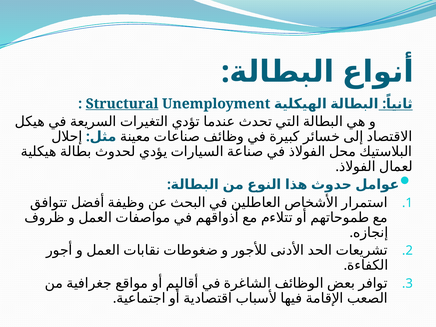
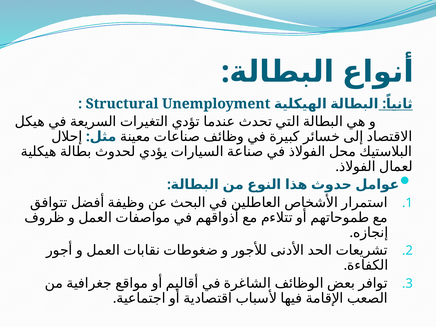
Structural underline: present -> none
